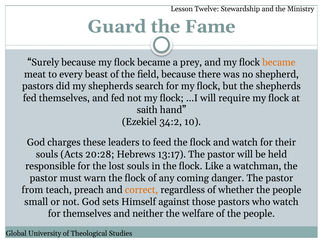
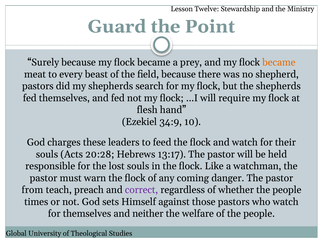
Fame: Fame -> Point
saith: saith -> flesh
34:2: 34:2 -> 34:9
correct colour: orange -> purple
small: small -> times
